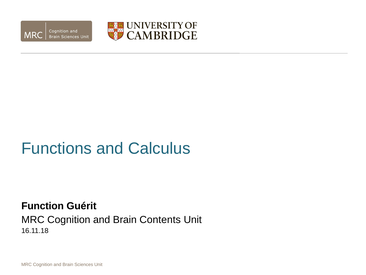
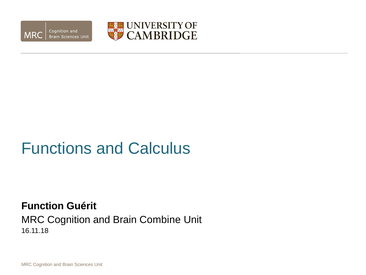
Contents: Contents -> Combine
